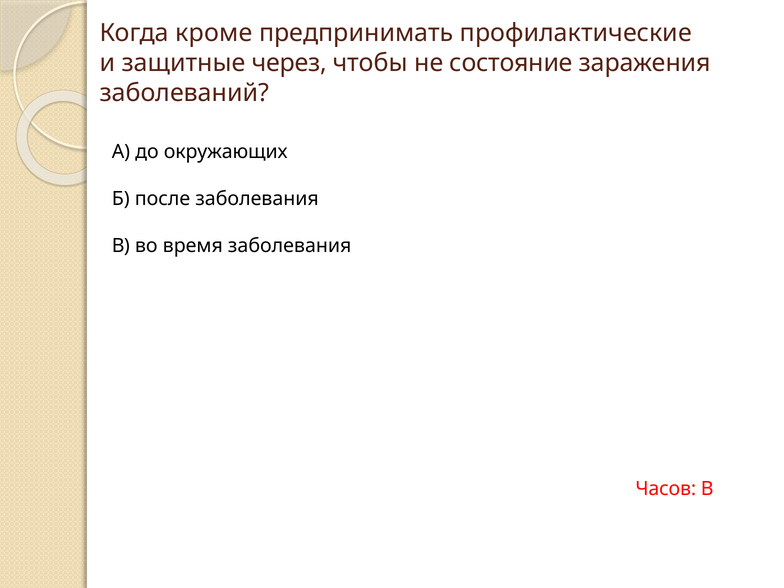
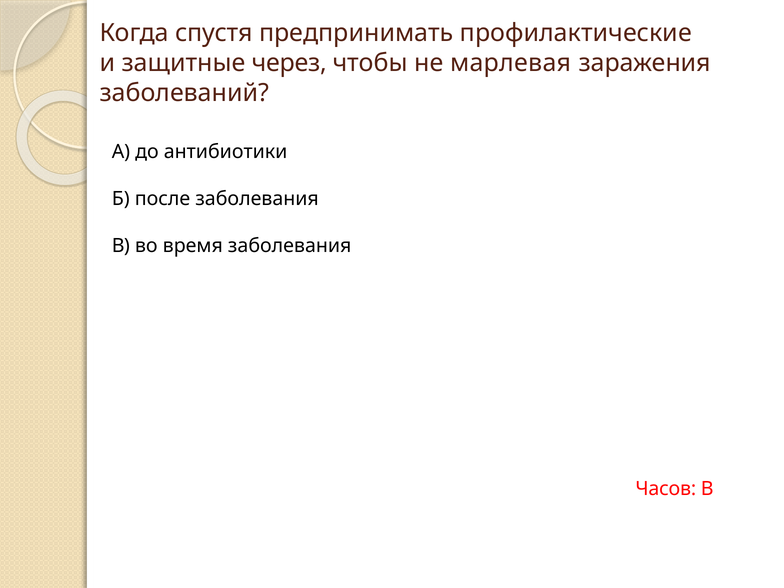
кроме: кроме -> спустя
состояние: состояние -> марлевая
окружающих: окружающих -> антибиотики
